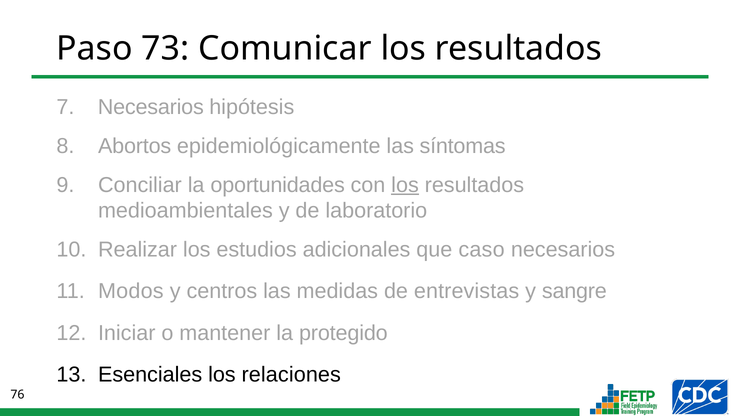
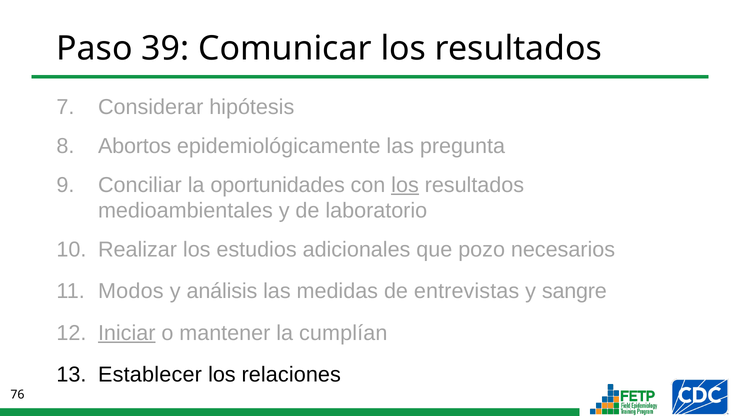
73: 73 -> 39
Necesarios at (151, 107): Necesarios -> Considerar
síntomas: síntomas -> pregunta
caso: caso -> pozo
centros: centros -> análisis
Iniciar underline: none -> present
protegido: protegido -> cumplían
Esenciales: Esenciales -> Establecer
